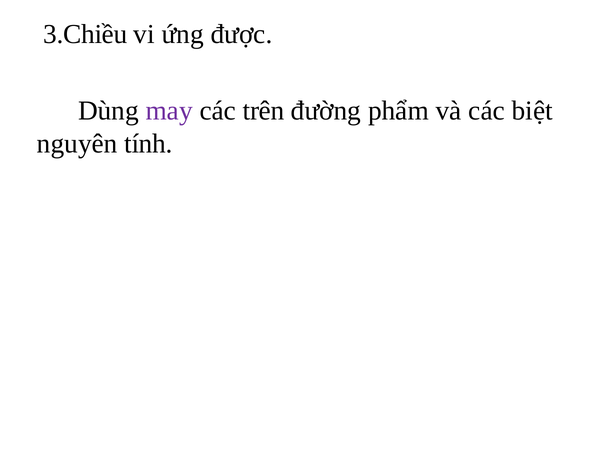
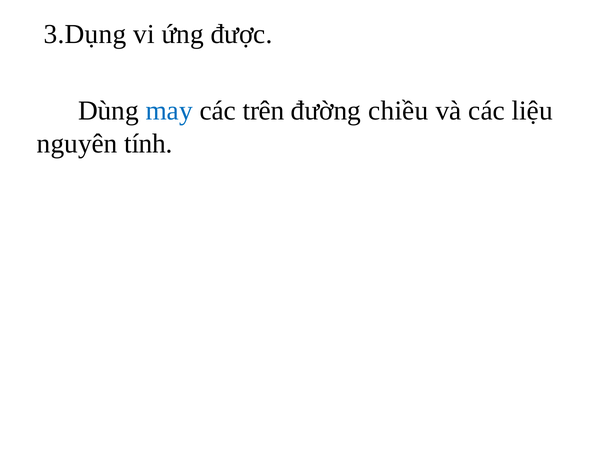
3.Chiều: 3.Chiều -> 3.Dụng
may colour: purple -> blue
phẩm: phẩm -> chiều
biệt: biệt -> liệu
